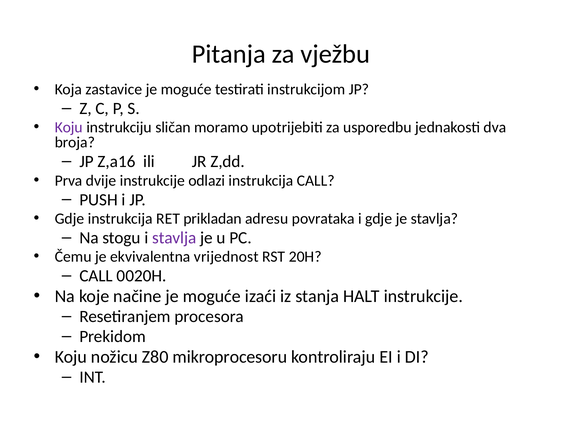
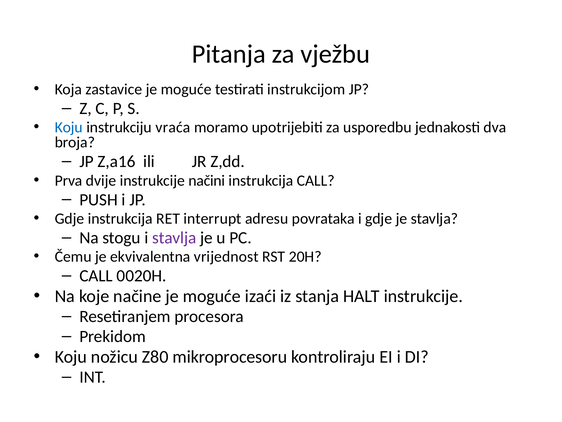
Koju at (69, 127) colour: purple -> blue
sličan: sličan -> vraća
odlazi: odlazi -> načini
prikladan: prikladan -> interrupt
